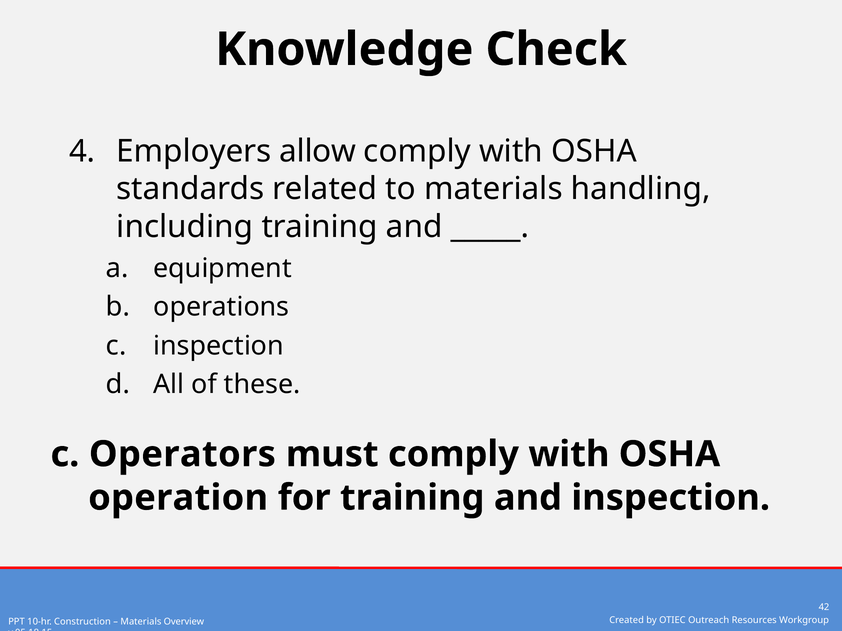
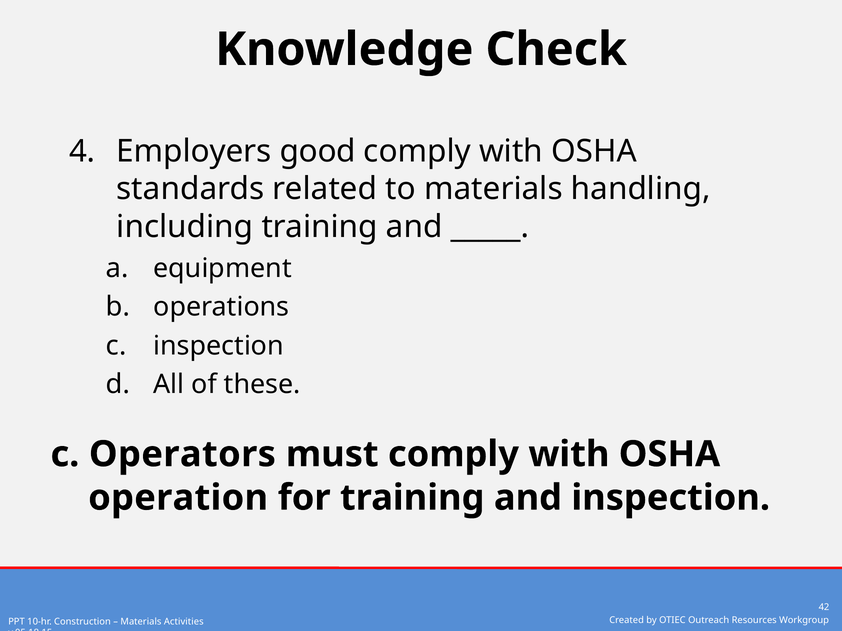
allow: allow -> good
Overview: Overview -> Activities
